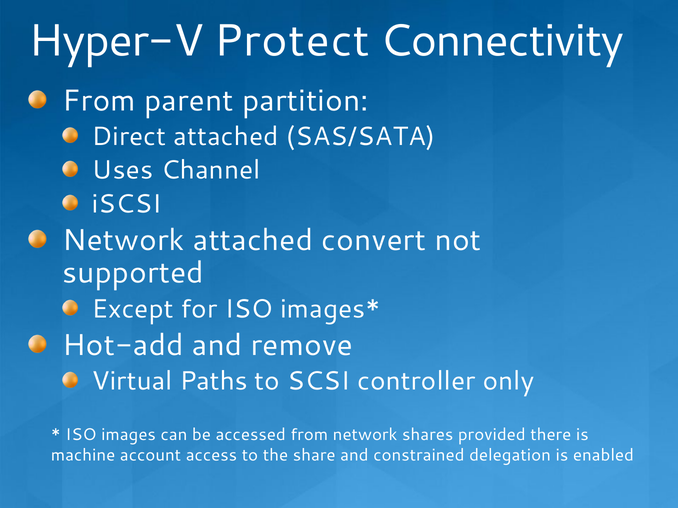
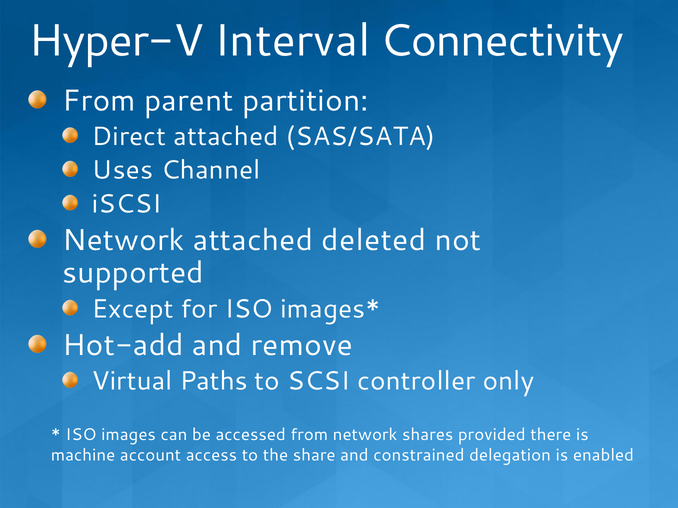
Protect: Protect -> Interval
convert: convert -> deleted
